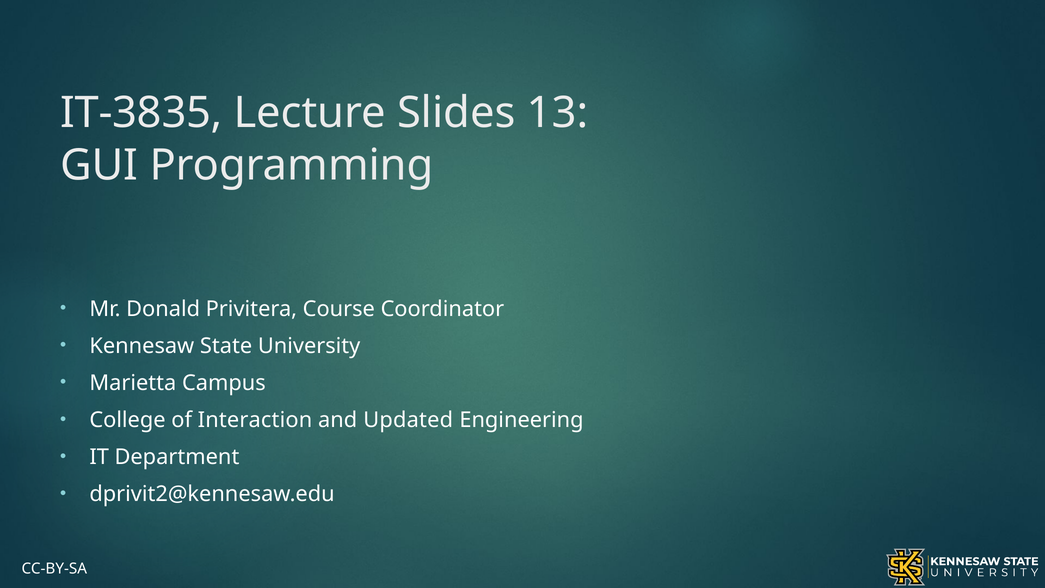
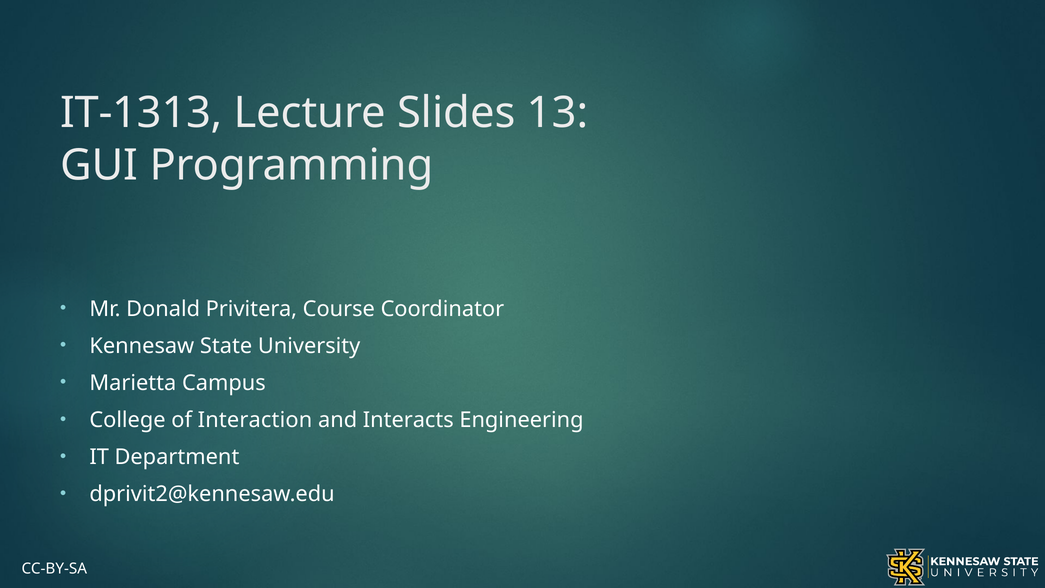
IT-3835: IT-3835 -> IT-1313
Updated: Updated -> Interacts
